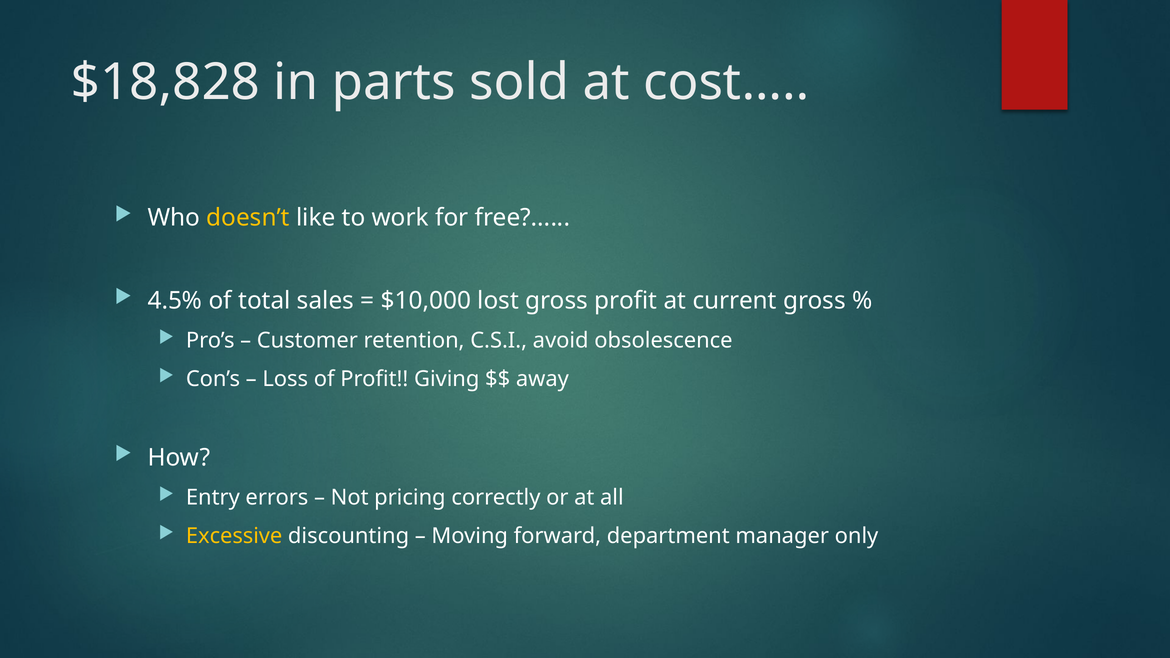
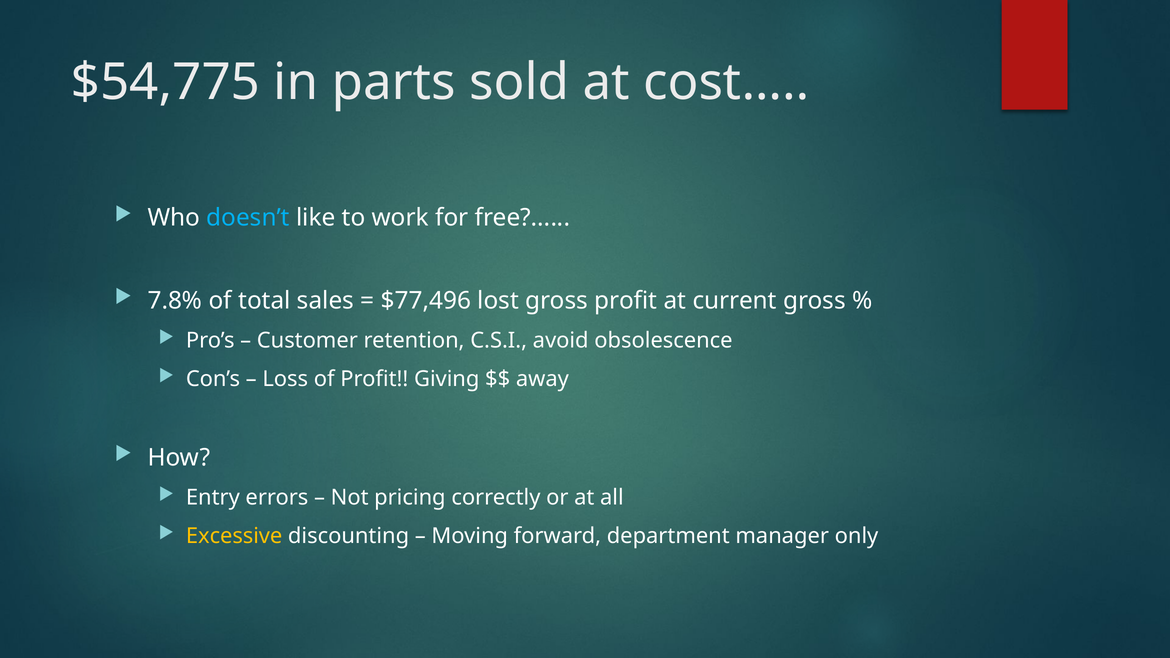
$18,828: $18,828 -> $54,775
doesn’t colour: yellow -> light blue
4.5%: 4.5% -> 7.8%
$10,000: $10,000 -> $77,496
